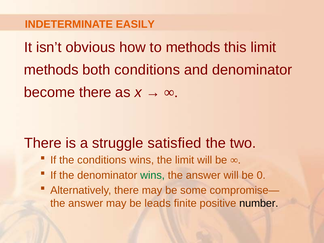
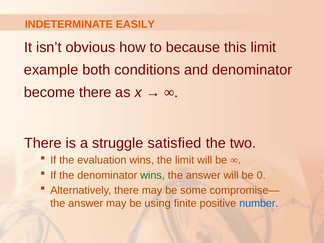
to methods: methods -> because
methods at (51, 70): methods -> example
the conditions: conditions -> evaluation
leads: leads -> using
number colour: black -> blue
